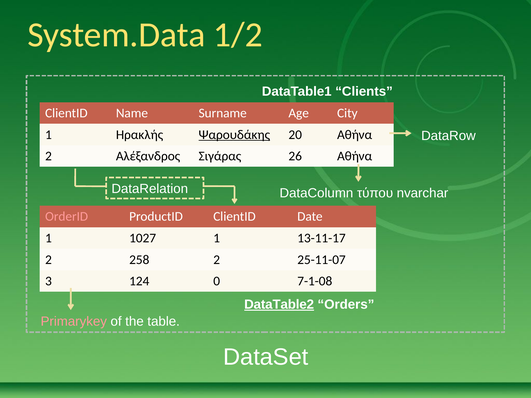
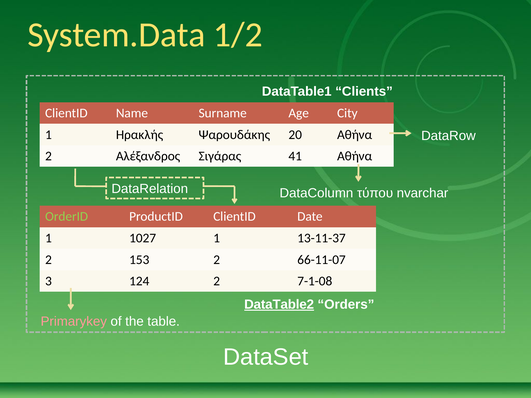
Ψαρουδάκης underline: present -> none
26: 26 -> 41
OrderID colour: pink -> light green
13-11-17: 13-11-17 -> 13-11-37
258: 258 -> 153
25-11-07: 25-11-07 -> 66-11-07
124 0: 0 -> 2
